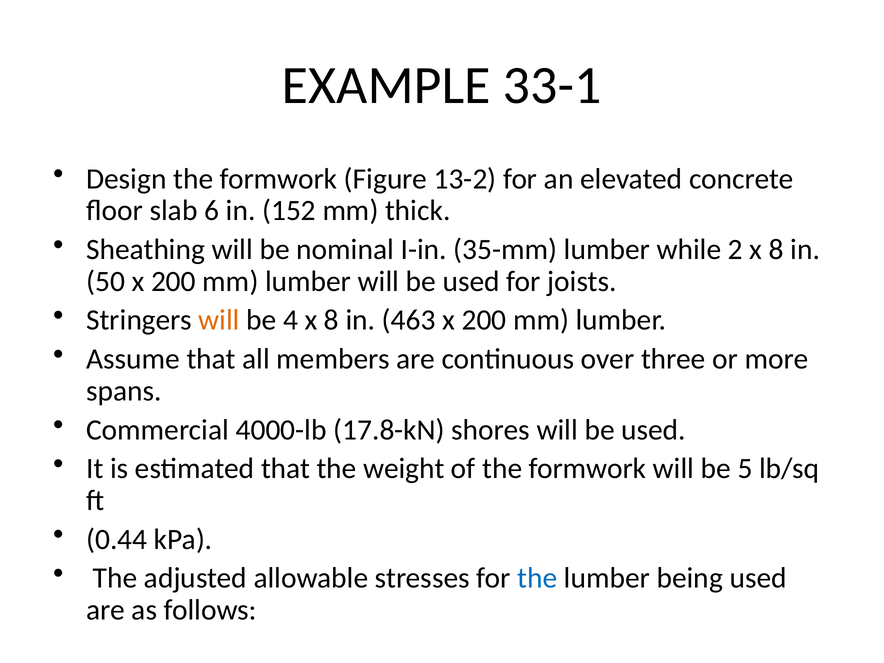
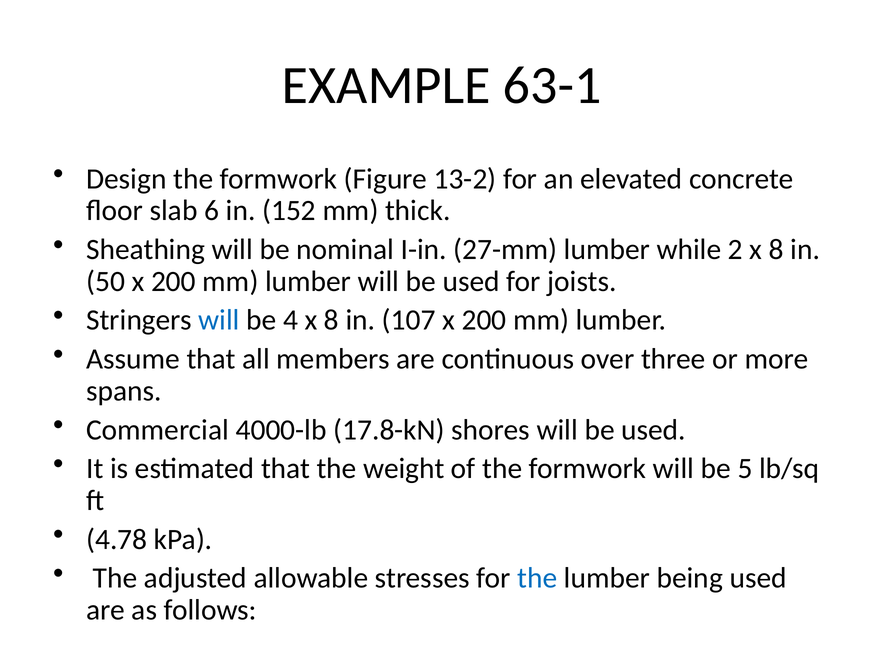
33-1: 33-1 -> 63-1
35-mm: 35-mm -> 27-mm
will at (219, 320) colour: orange -> blue
463: 463 -> 107
0.44: 0.44 -> 4.78
